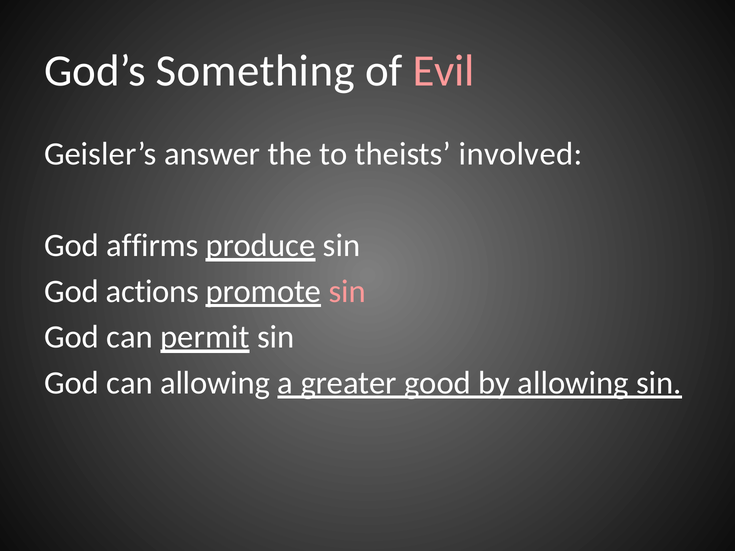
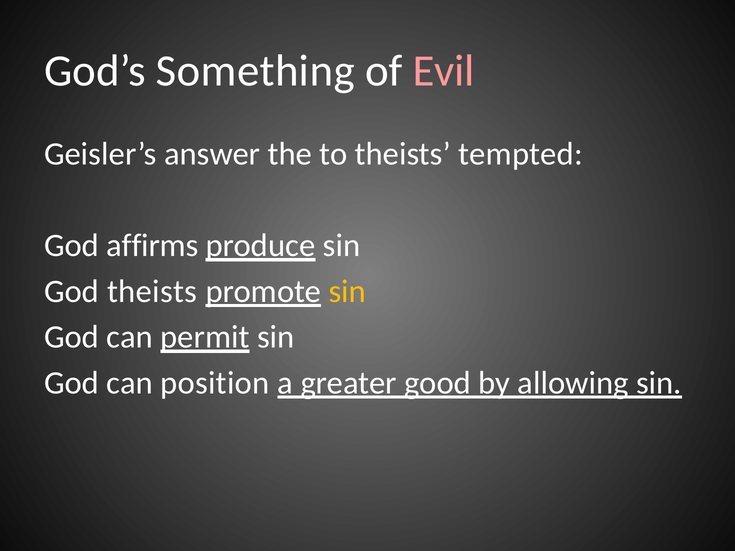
involved: involved -> tempted
God actions: actions -> theists
sin at (347, 292) colour: pink -> yellow
can allowing: allowing -> position
